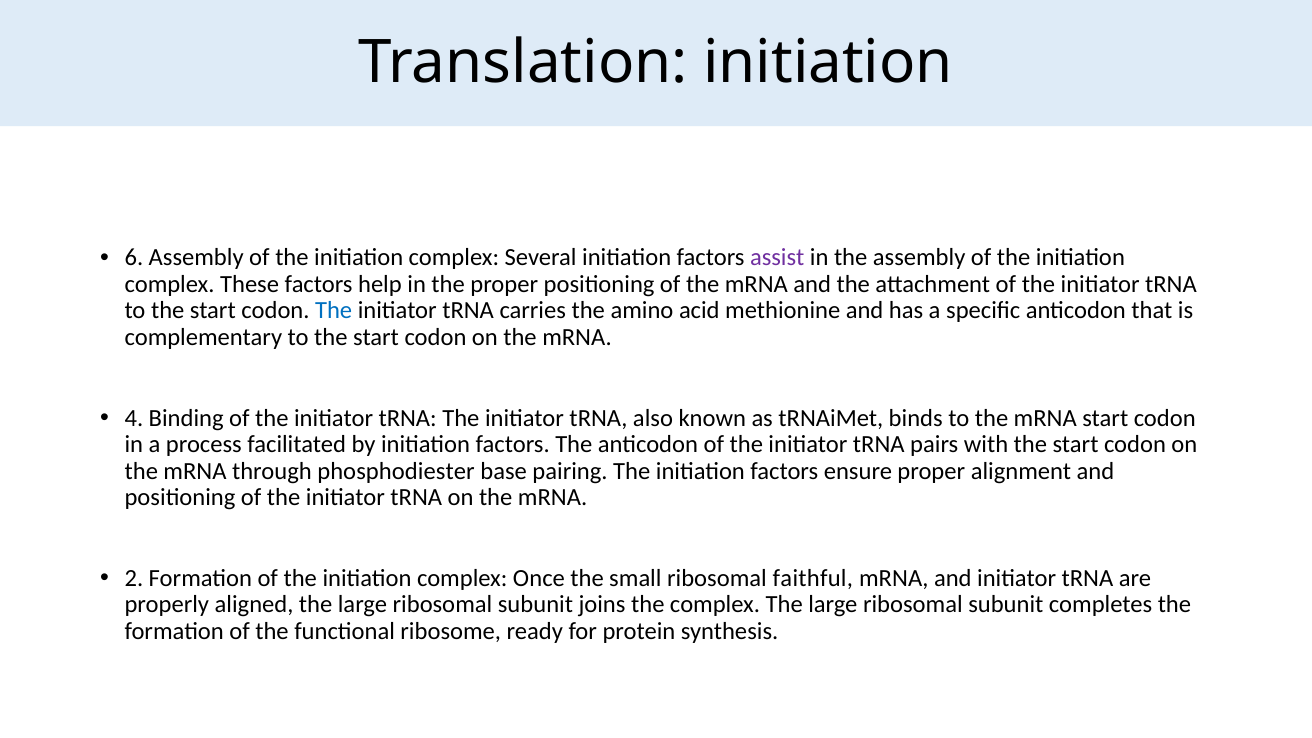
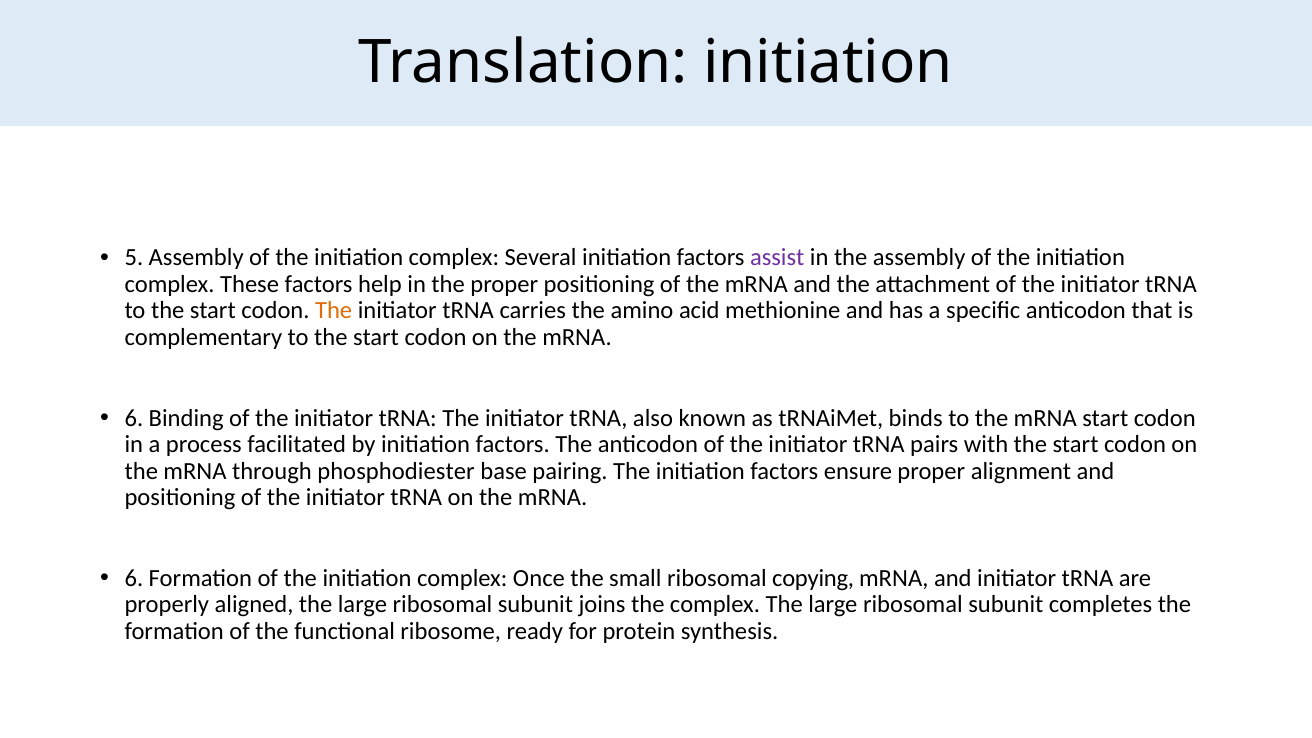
6: 6 -> 5
The at (334, 311) colour: blue -> orange
4 at (134, 418): 4 -> 6
2 at (134, 578): 2 -> 6
faithful: faithful -> copying
